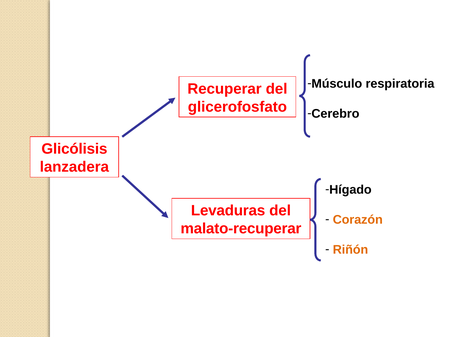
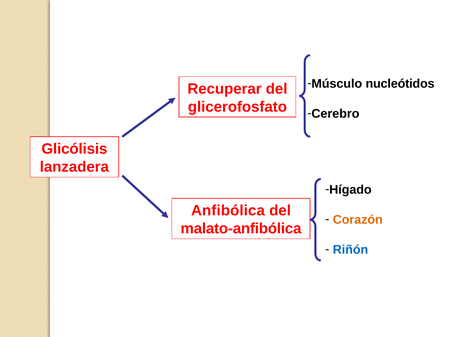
respiratoria: respiratoria -> nucleótidos
Levaduras: Levaduras -> Anfibólica
malato-recuperar: malato-recuperar -> malato-anfibólica
Riñón colour: orange -> blue
